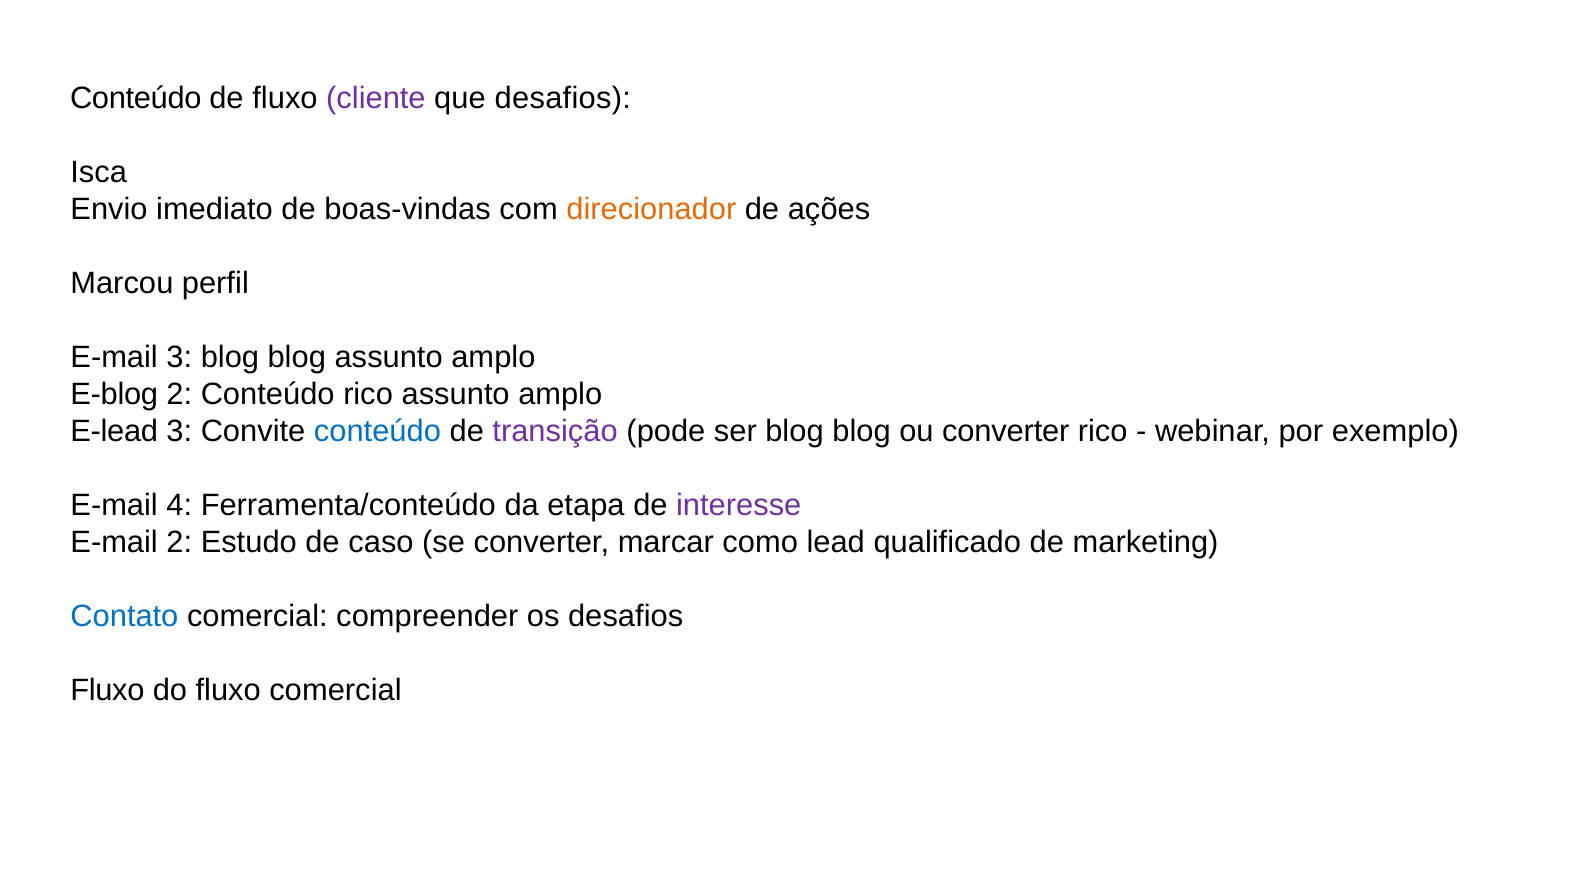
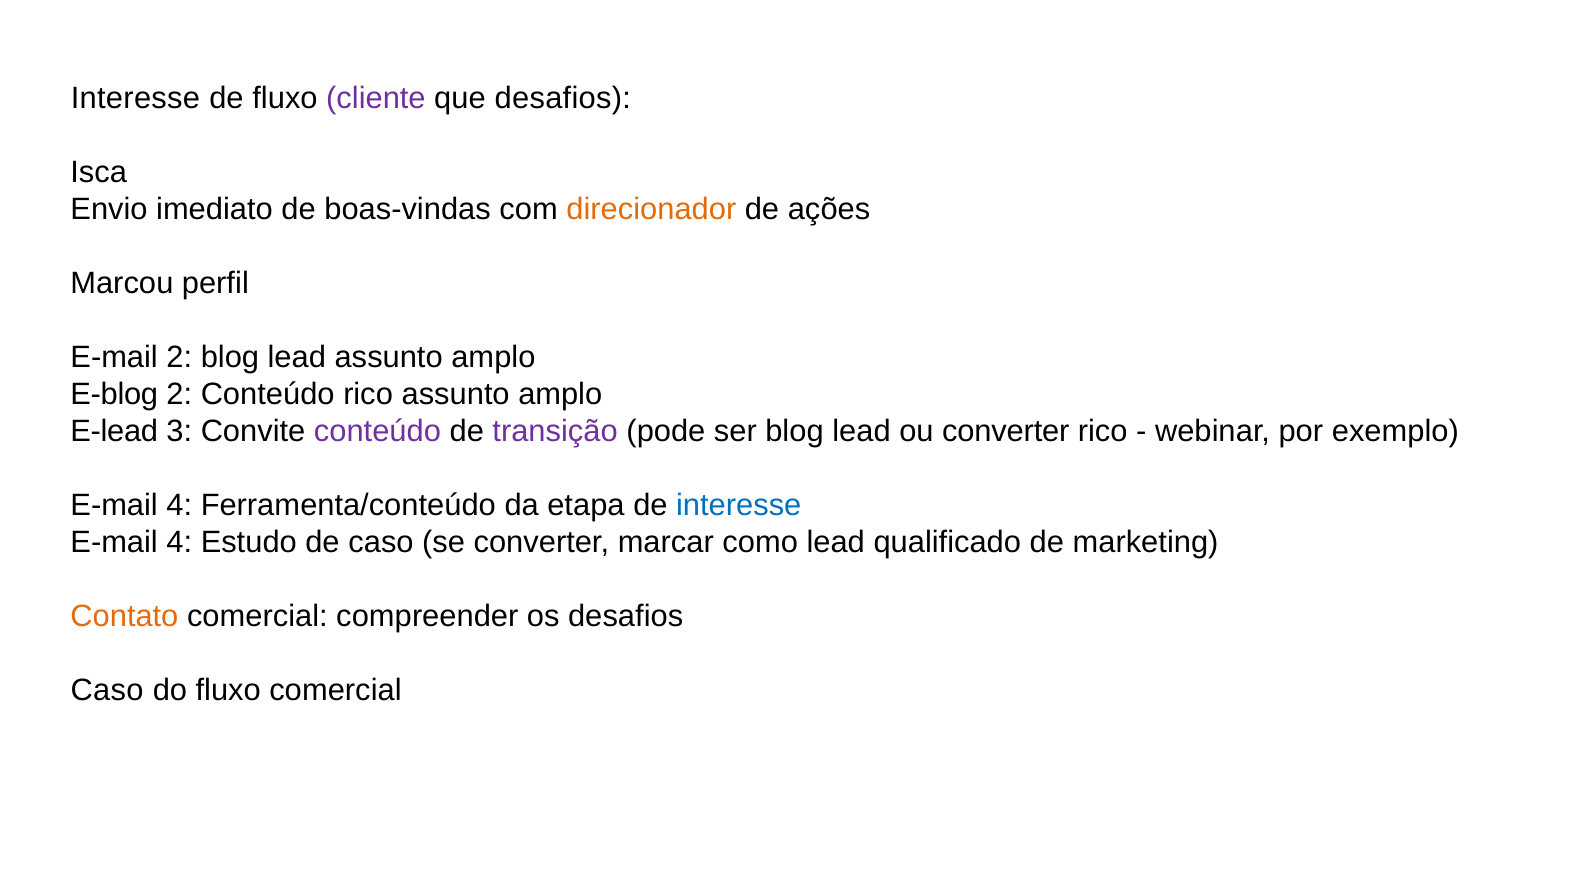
Conteúdo at (136, 98): Conteúdo -> Interesse
E-mail 3: 3 -> 2
blog at (297, 357): blog -> lead
conteúdo at (377, 431) colour: blue -> purple
ser blog blog: blog -> lead
interesse at (739, 505) colour: purple -> blue
2 at (179, 542): 2 -> 4
Contato colour: blue -> orange
Fluxo at (107, 691): Fluxo -> Caso
